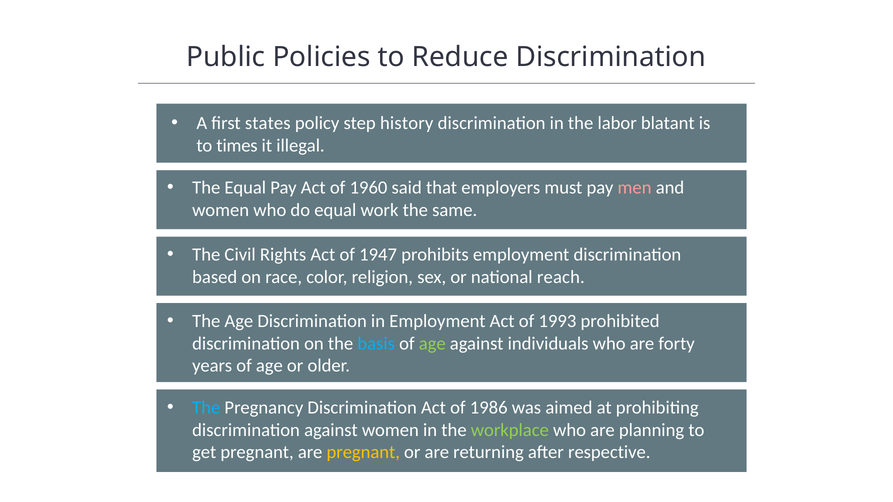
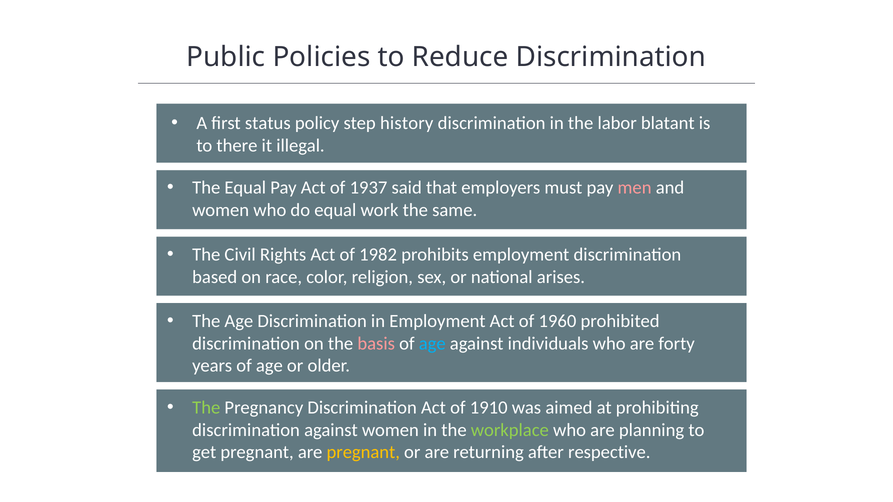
states: states -> status
times: times -> there
1960: 1960 -> 1937
1947: 1947 -> 1982
reach: reach -> arises
1993: 1993 -> 1960
basis colour: light blue -> pink
age at (432, 344) colour: light green -> light blue
The at (206, 408) colour: light blue -> light green
1986: 1986 -> 1910
